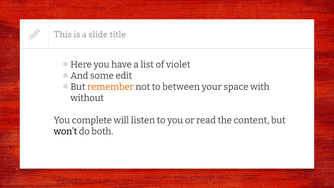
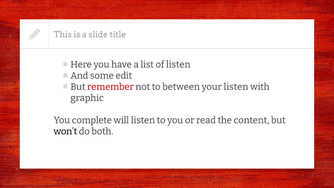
of violet: violet -> listen
remember colour: orange -> red
your space: space -> listen
without: without -> graphic
